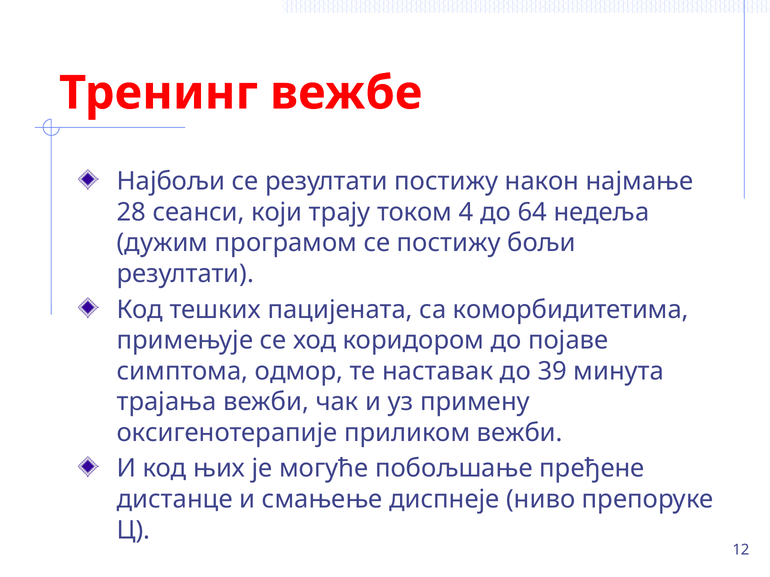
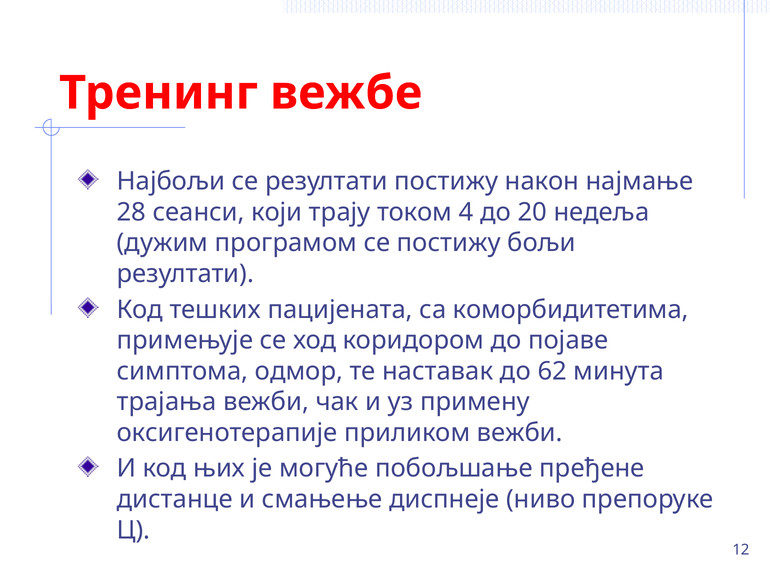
64: 64 -> 20
39: 39 -> 62
